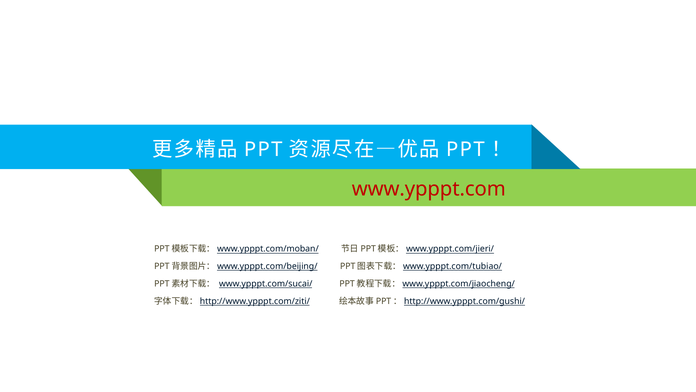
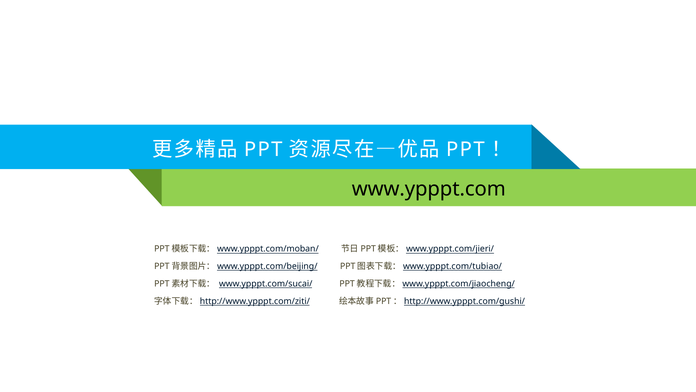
www.ypppt.com colour: red -> black
